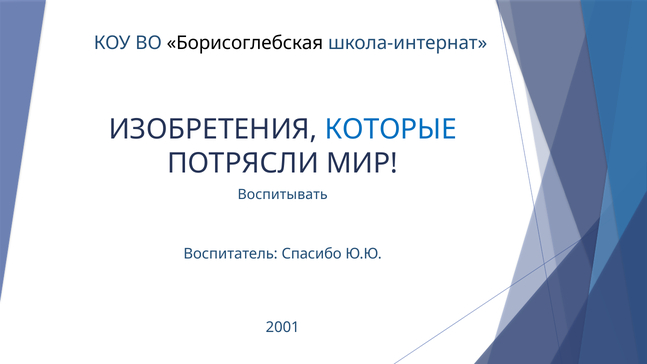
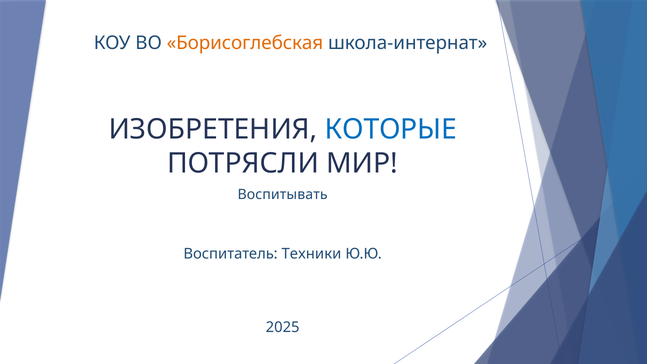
Борисоглебская colour: black -> orange
Спасибо: Спасибо -> Техники
2001: 2001 -> 2025
